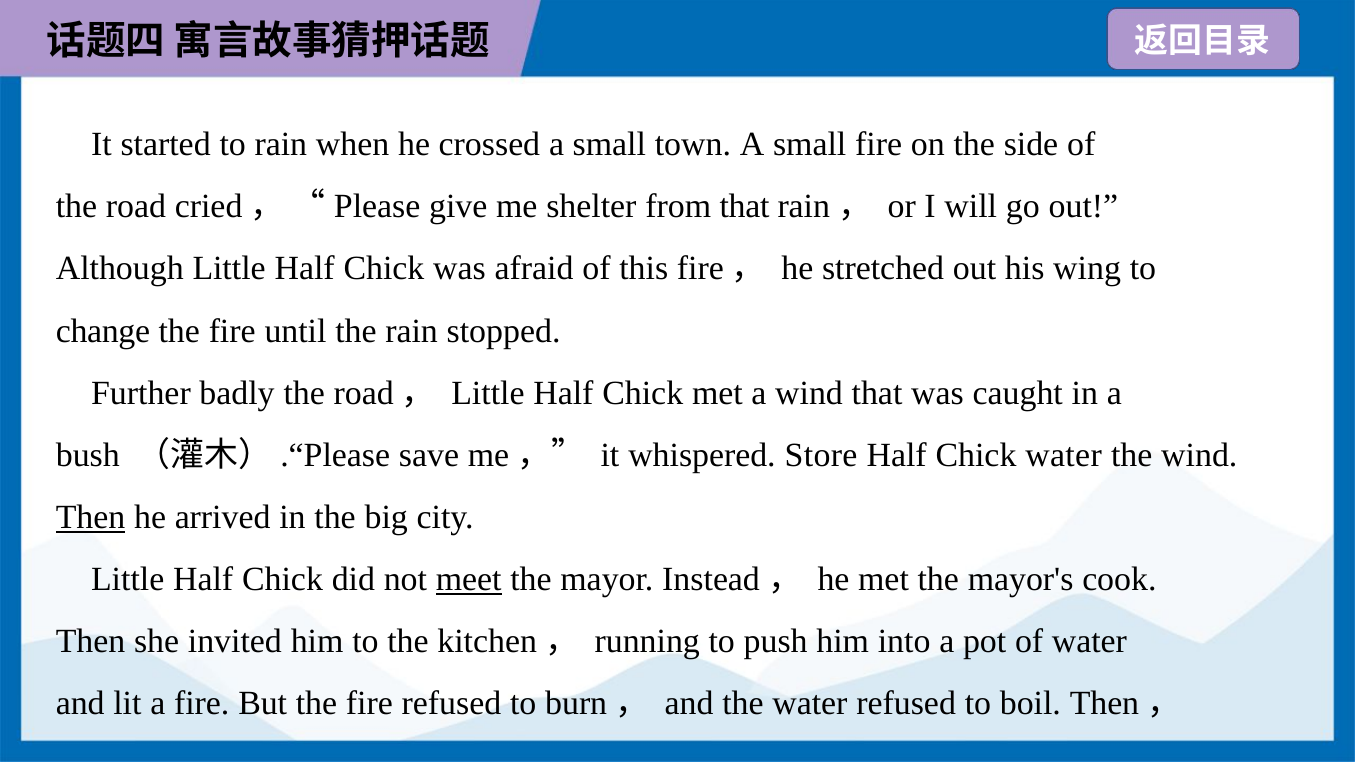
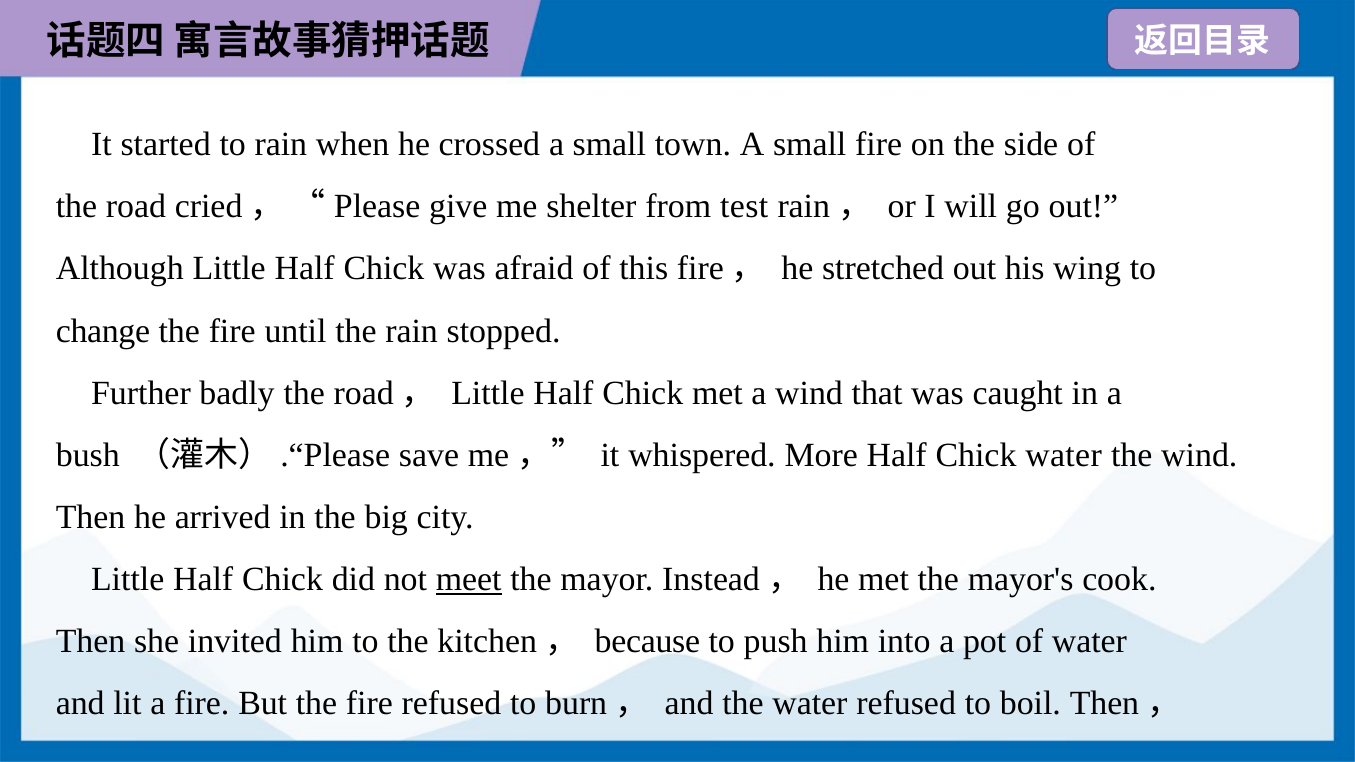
from that: that -> test
Store: Store -> More
Then at (91, 517) underline: present -> none
running: running -> because
